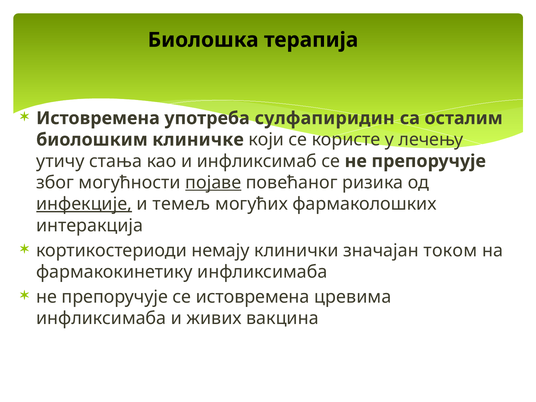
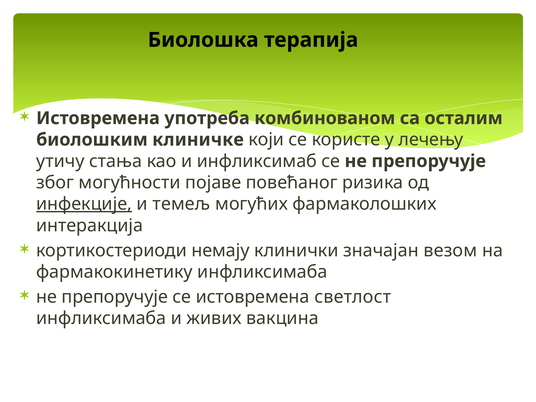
сулфапиридин: сулфапиридин -> комбинованом
појаве underline: present -> none
током: током -> везом
цревима: цревима -> светлост
